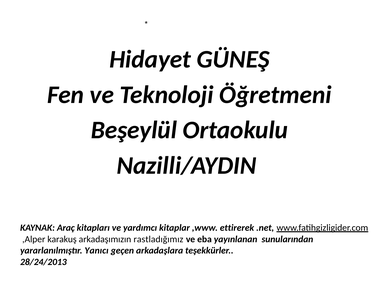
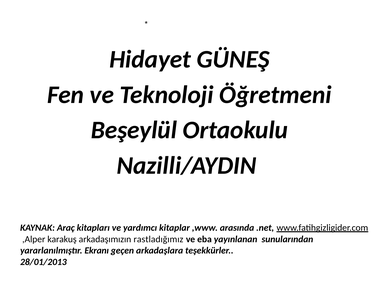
ettirerek: ettirerek -> arasında
Yanıcı: Yanıcı -> Ekranı
28/24/2013: 28/24/2013 -> 28/01/2013
